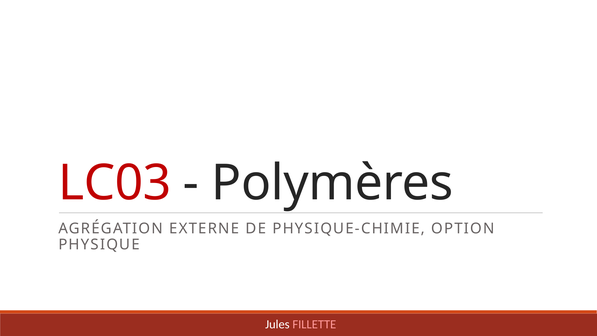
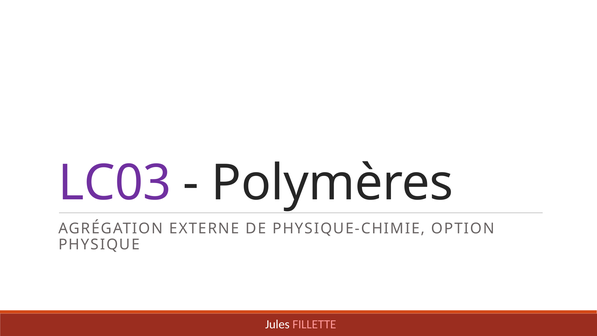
LC03 colour: red -> purple
